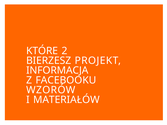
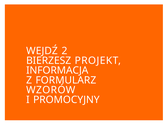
KTÓRE: KTÓRE -> WEJDŹ
FACEBOOKU: FACEBOOKU -> FORMULARZ
MATERIAŁÓW: MATERIAŁÓW -> PROMOCYJNY
